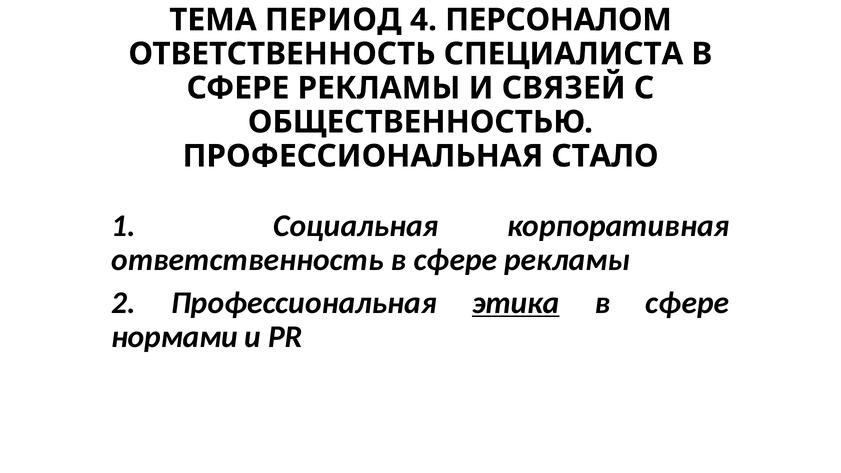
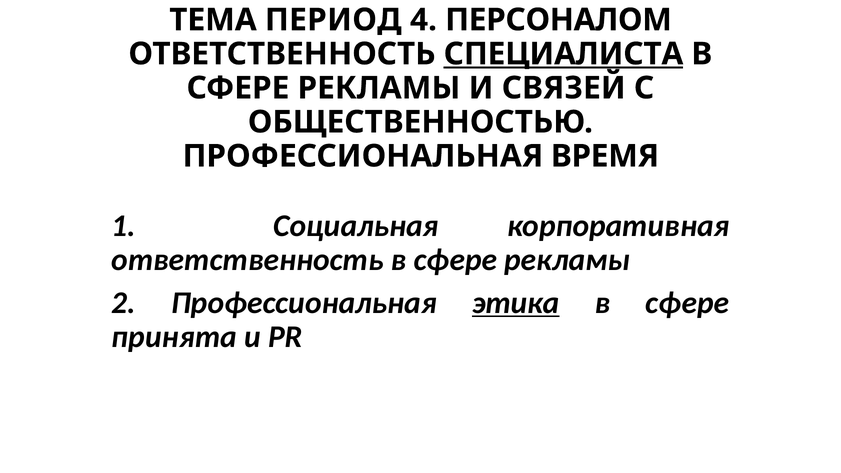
СПЕЦИАЛИСТА underline: none -> present
СТАЛО: СТАЛО -> ВРЕМЯ
нормами: нормами -> принята
